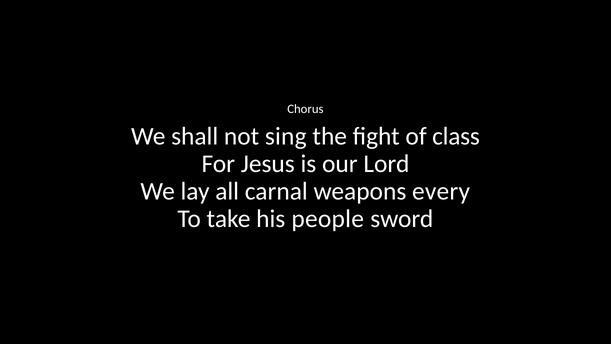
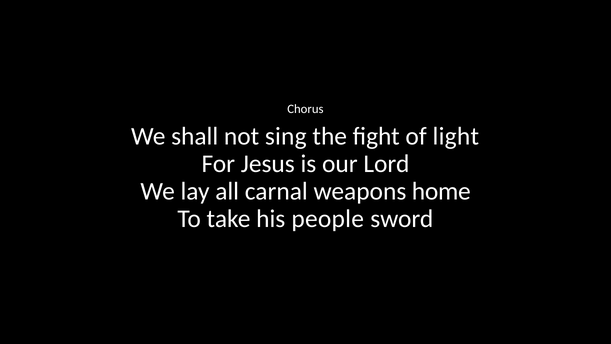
class: class -> light
every: every -> home
